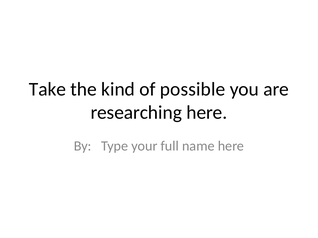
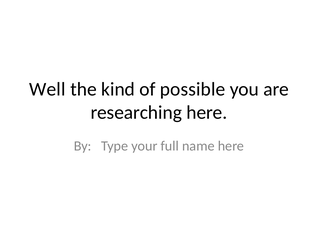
Take: Take -> Well
